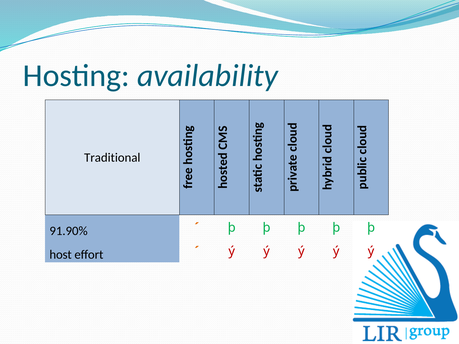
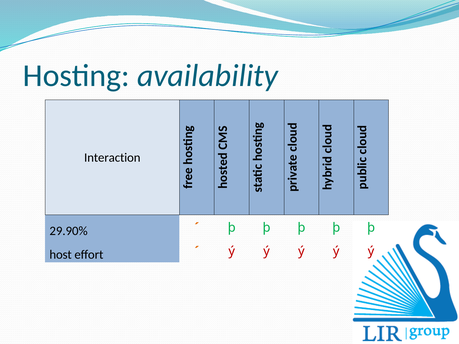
Traditional: Traditional -> Interaction
91.90%: 91.90% -> 29.90%
